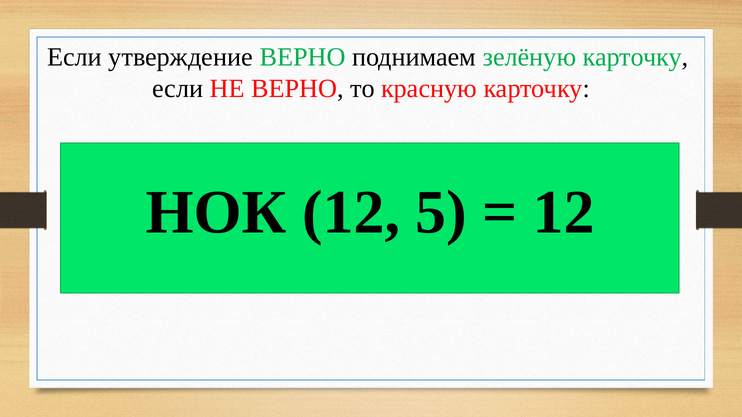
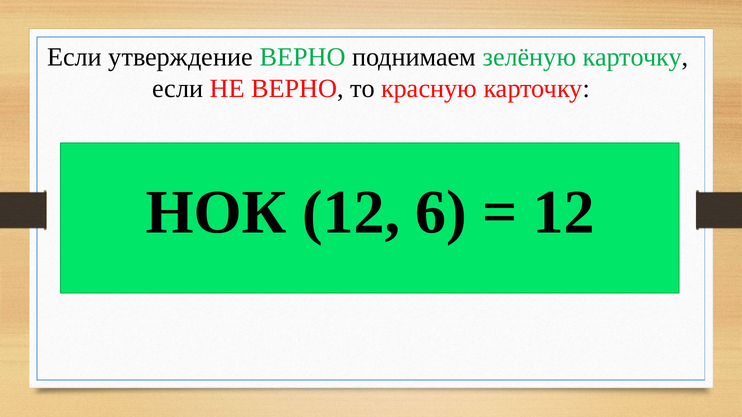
5: 5 -> 6
